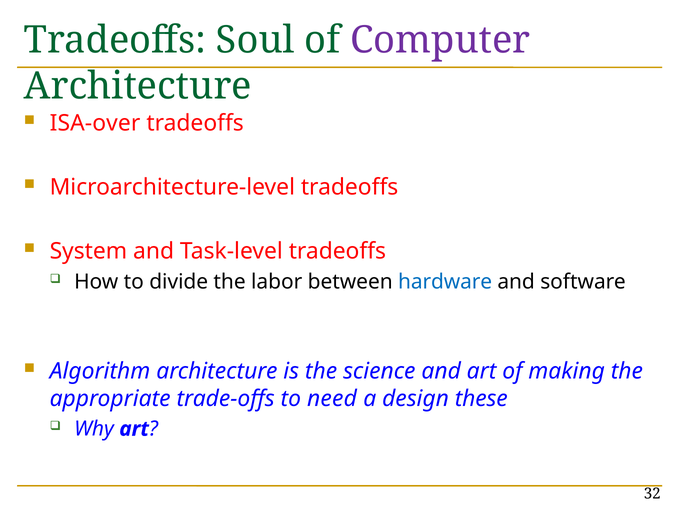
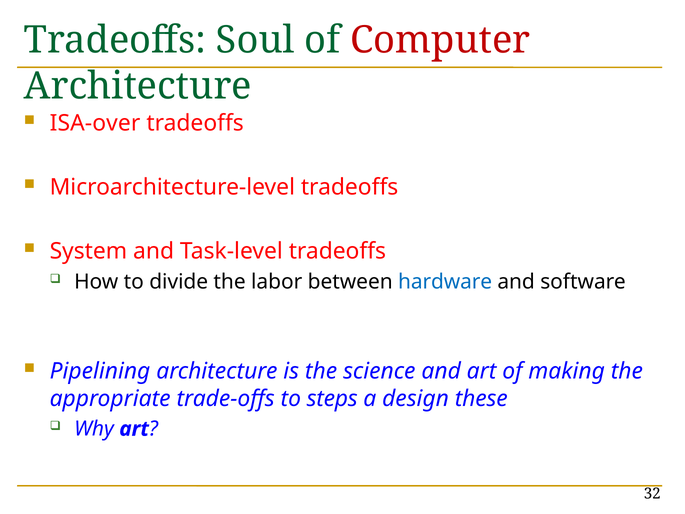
Computer colour: purple -> red
Algorithm: Algorithm -> Pipelining
need: need -> steps
